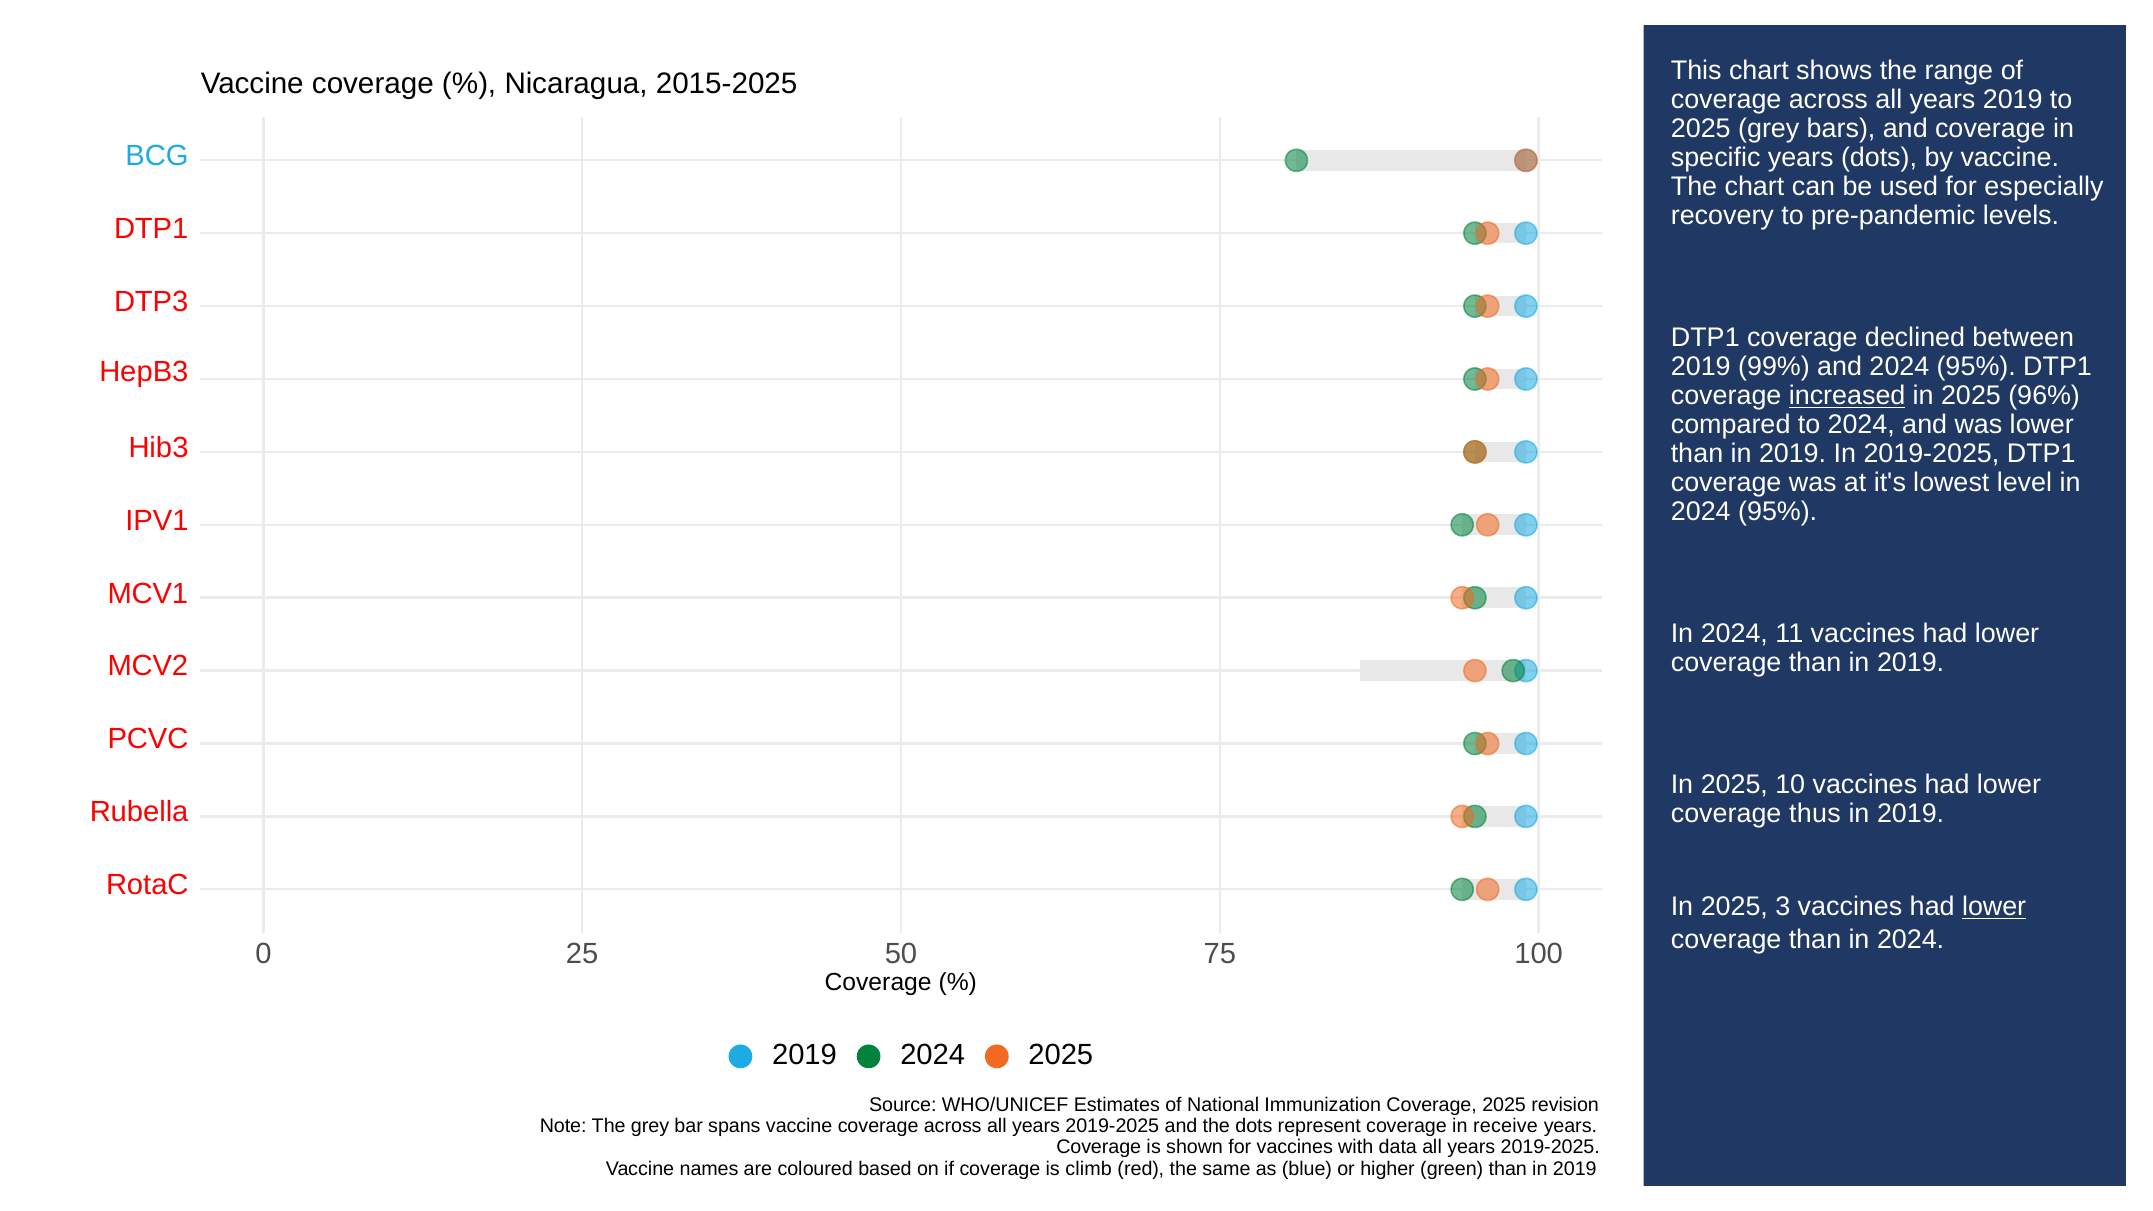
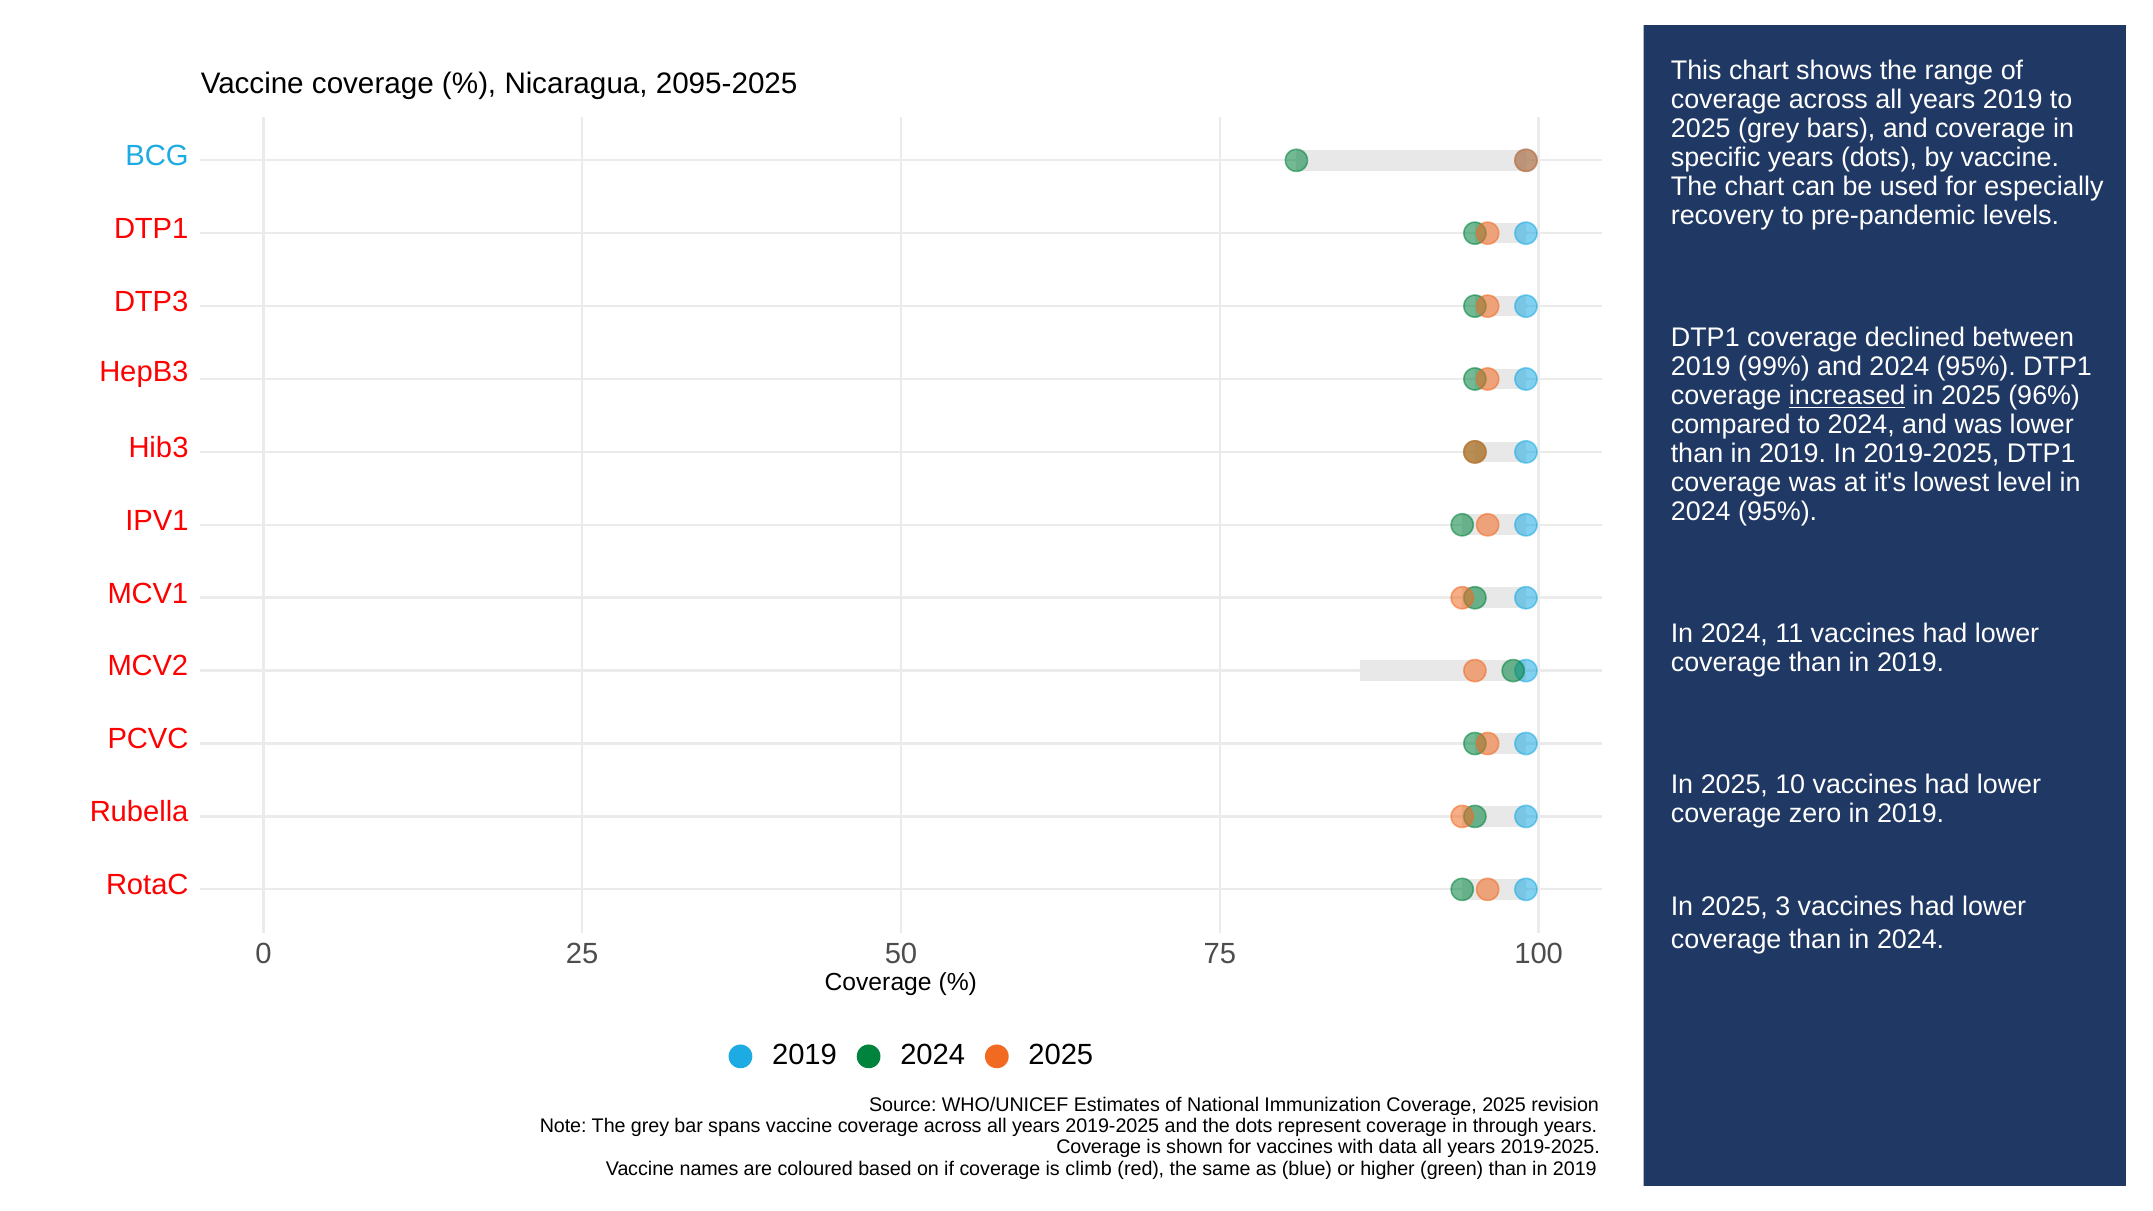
2015-2025: 2015-2025 -> 2095-2025
thus: thus -> zero
lower at (1994, 907) underline: present -> none
receive: receive -> through
